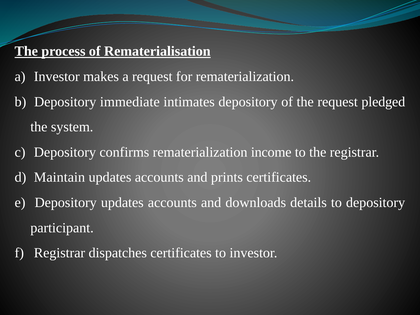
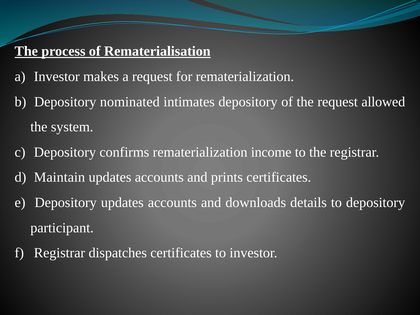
immediate: immediate -> nominated
pledged: pledged -> allowed
